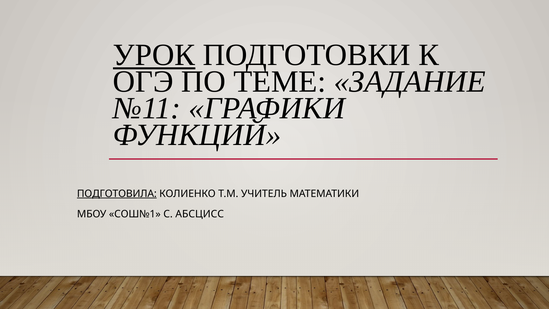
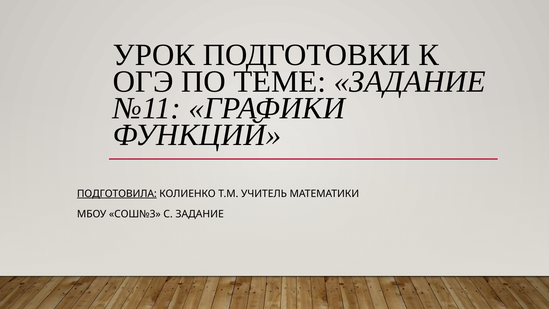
УРОК underline: present -> none
СОШ№1: СОШ№1 -> СОШ№3
С АБСЦИСС: АБСЦИСС -> ЗАДАНИЕ
